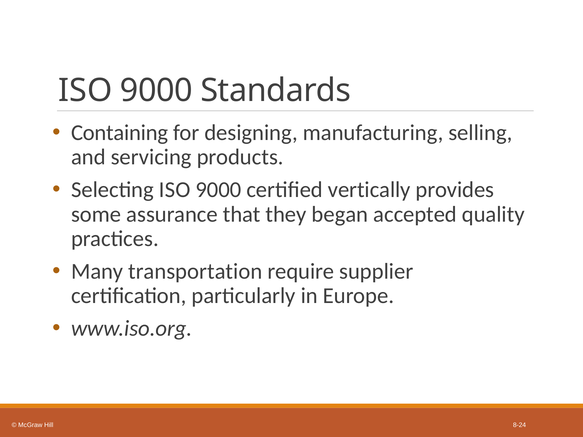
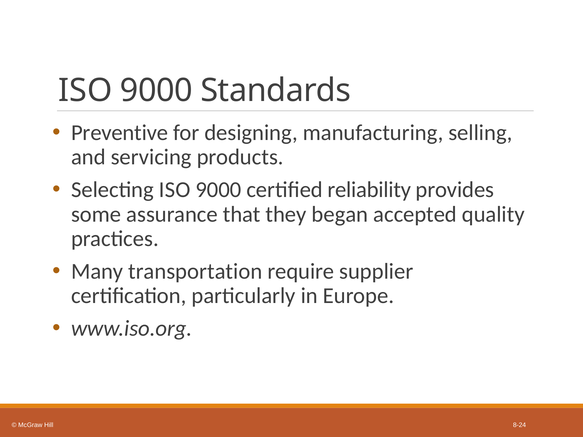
Containing: Containing -> Preventive
vertically: vertically -> reliability
